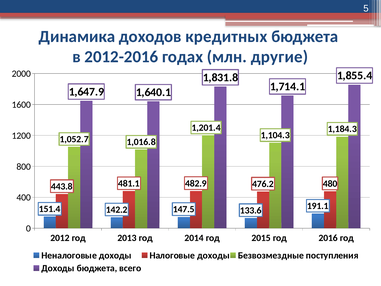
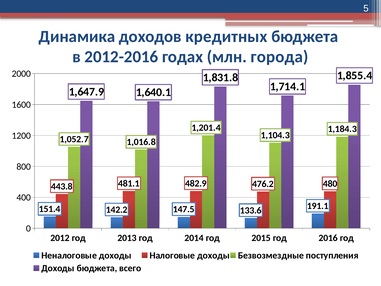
другие: другие -> города
